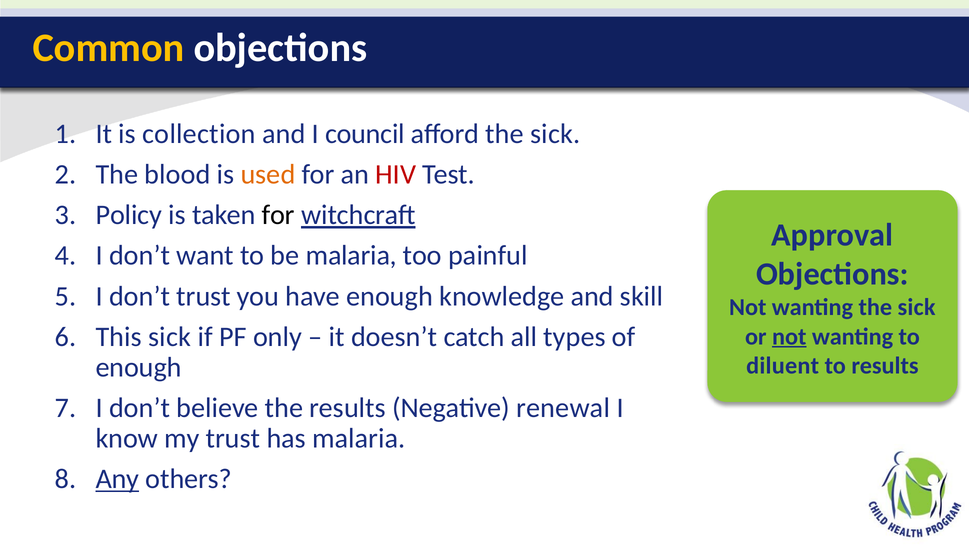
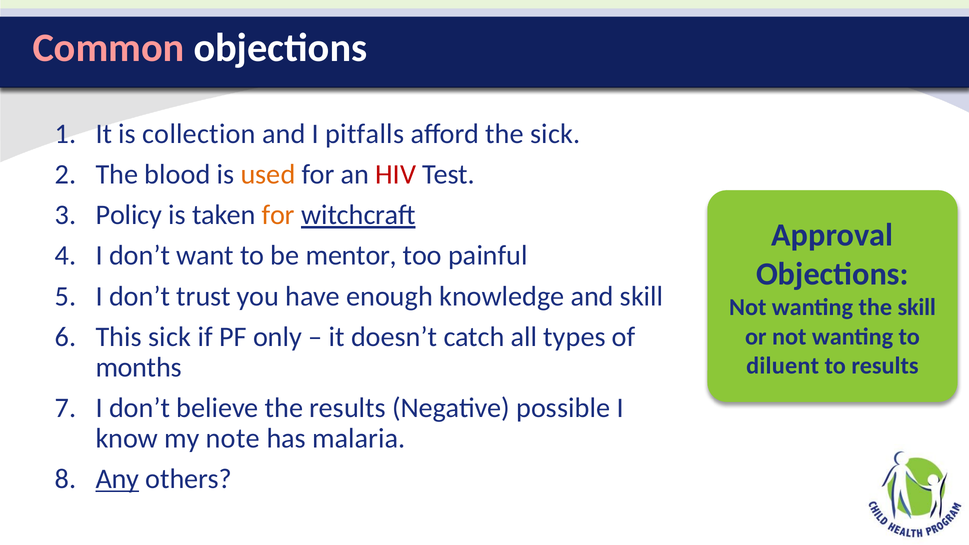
Common colour: yellow -> pink
council: council -> pitfalls
for at (278, 215) colour: black -> orange
be malaria: malaria -> mentor
wanting the sick: sick -> skill
not at (789, 337) underline: present -> none
enough at (139, 367): enough -> months
renewal: renewal -> possible
my trust: trust -> note
